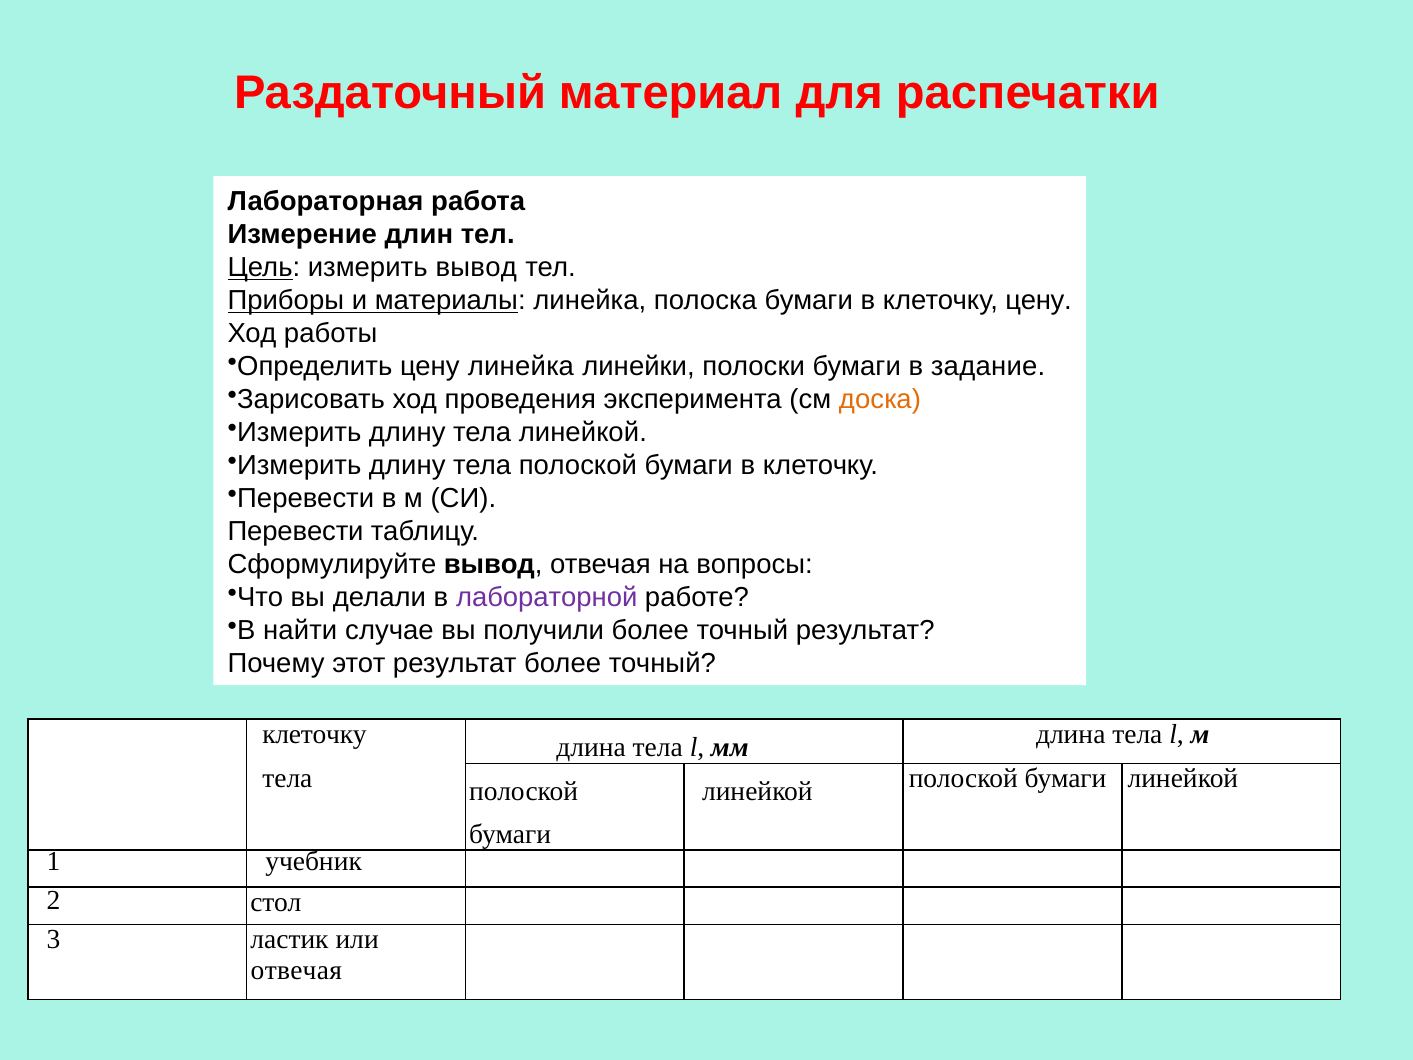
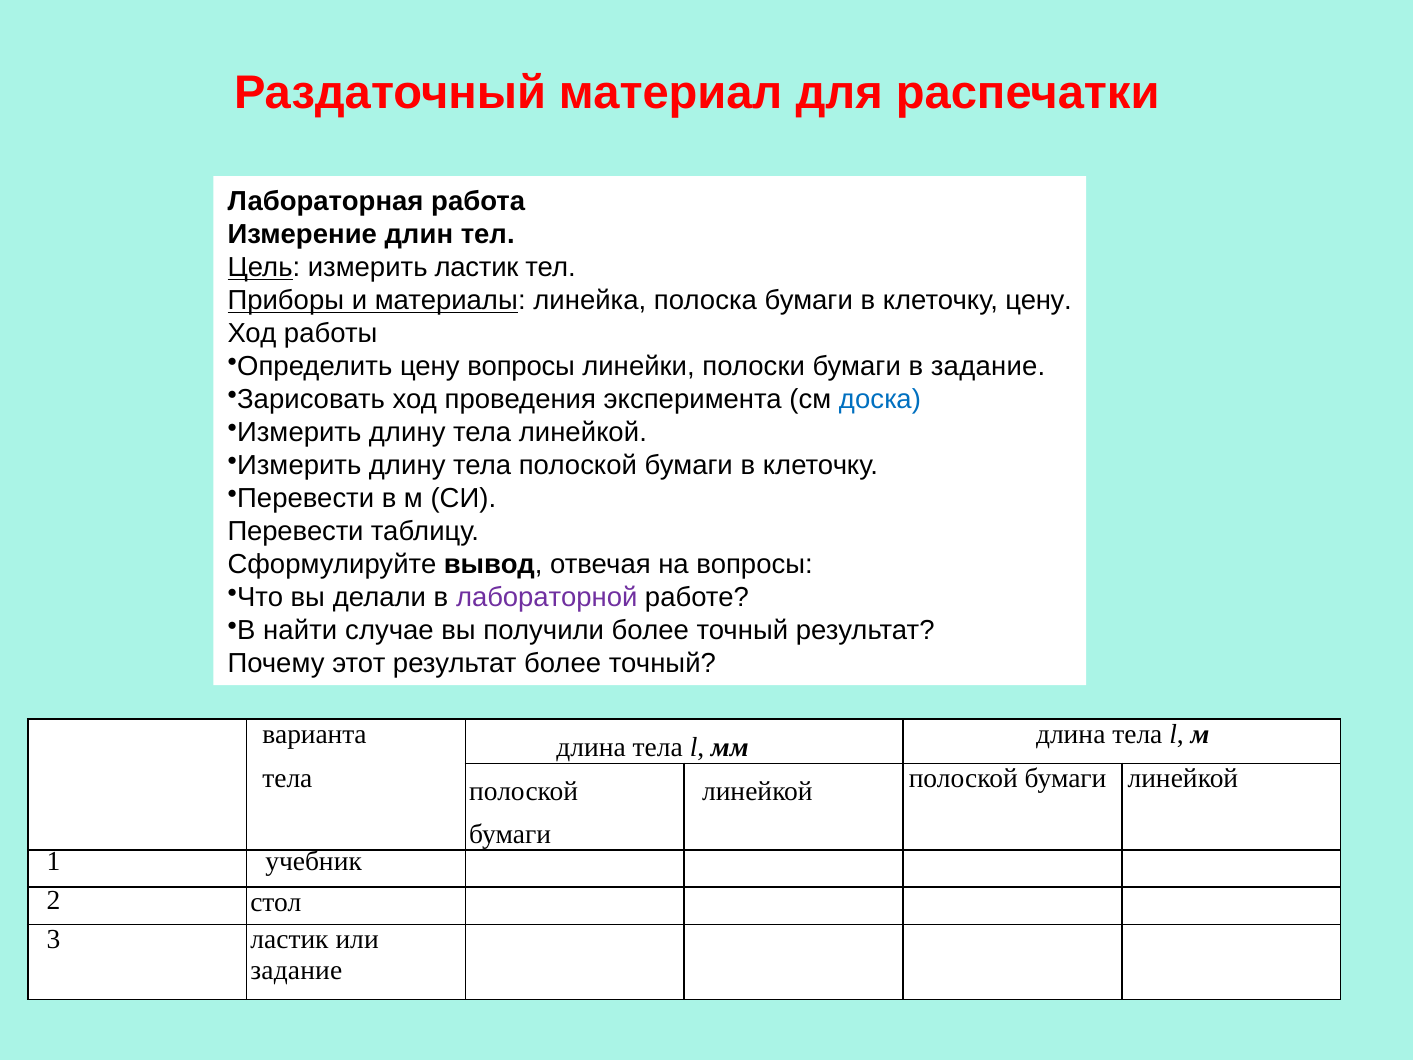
измерить вывод: вывод -> ластик
цену линейка: линейка -> вопросы
доска colour: orange -> blue
клеточку at (314, 734): клеточку -> варианта
отвечая at (296, 970): отвечая -> задание
